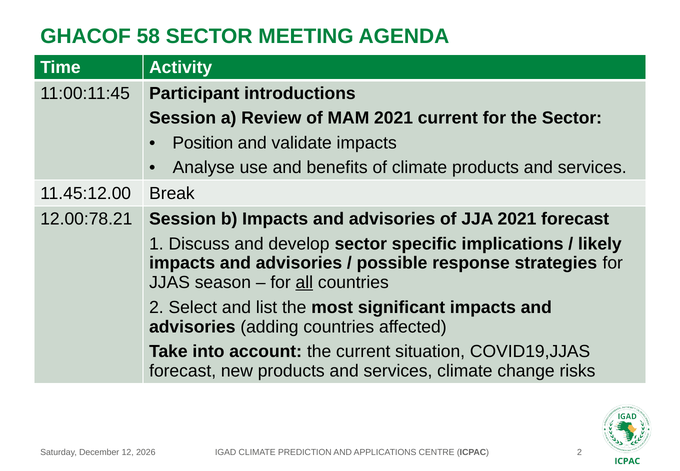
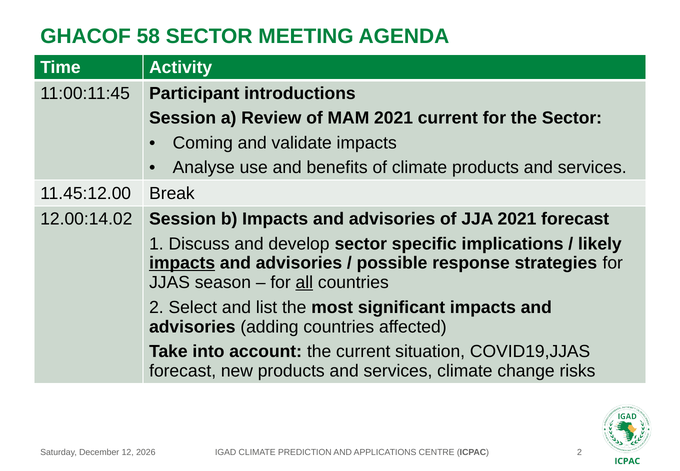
Position: Position -> Coming
12.00:78.21: 12.00:78.21 -> 12.00:14.02
impacts at (182, 263) underline: none -> present
